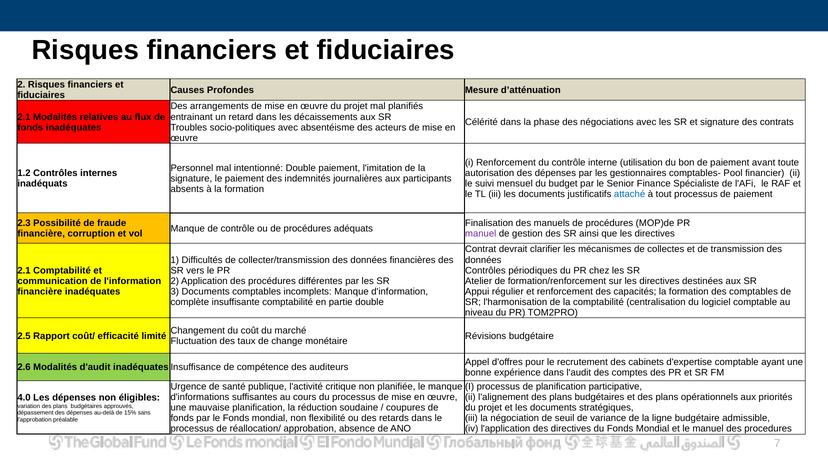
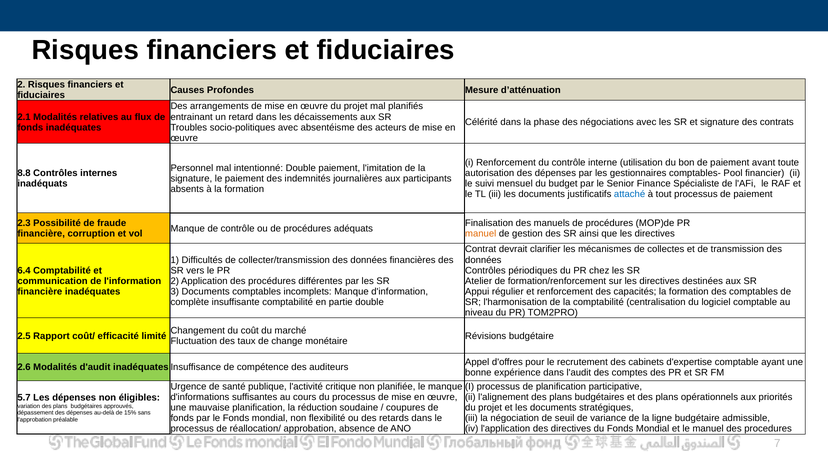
1.2: 1.2 -> 8.8
manuel at (481, 234) colour: purple -> orange
2.1 at (24, 270): 2.1 -> 6.4
4.0: 4.0 -> 5.7
